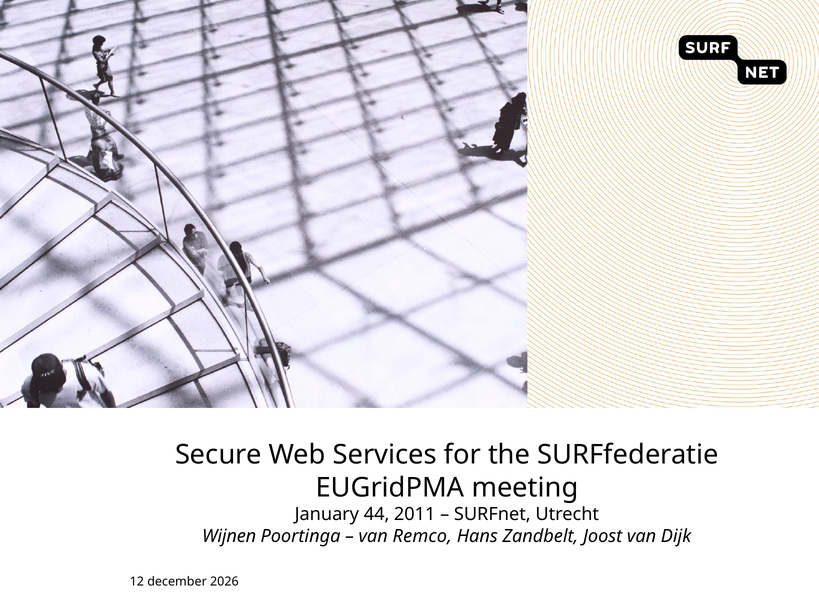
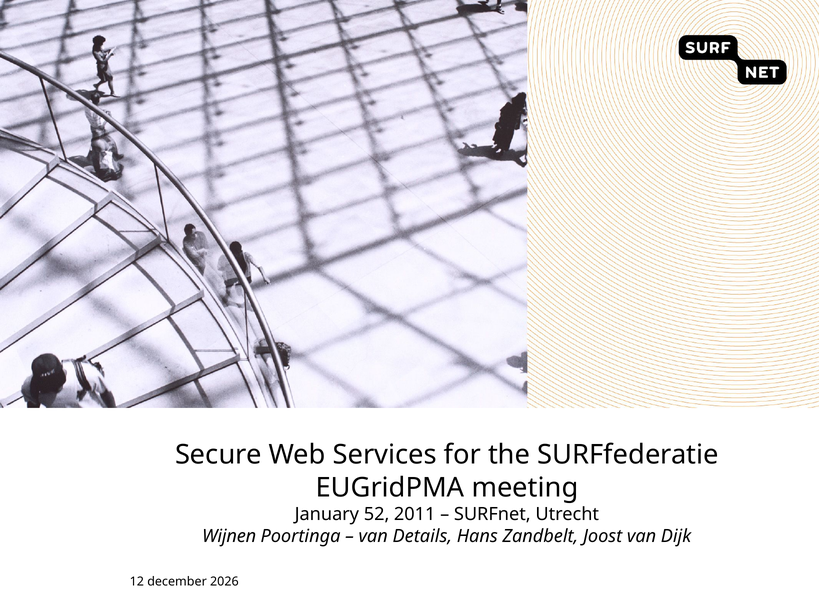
44: 44 -> 52
Remco: Remco -> Details
